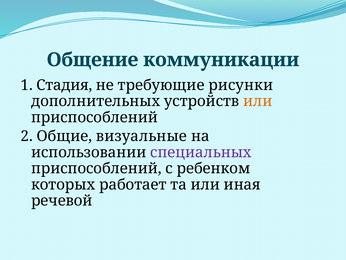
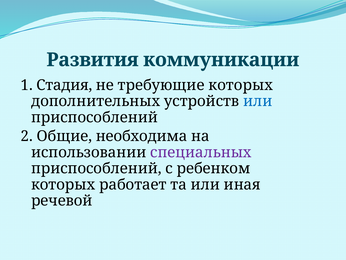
Общение: Общение -> Развития
требующие рисунки: рисунки -> которых
или at (258, 101) colour: orange -> blue
визуальные: визуальные -> необходима
